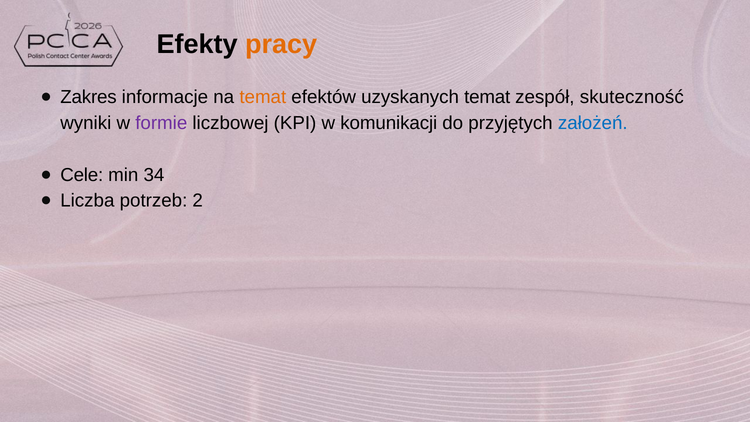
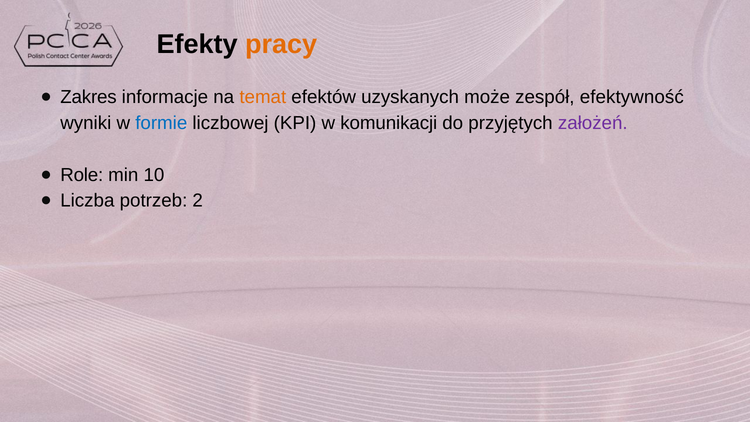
uzyskanych temat: temat -> może
skuteczność: skuteczność -> efektywność
formie colour: purple -> blue
założeń colour: blue -> purple
Cele: Cele -> Role
34: 34 -> 10
